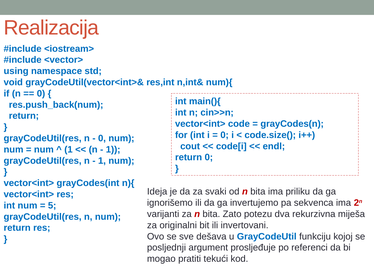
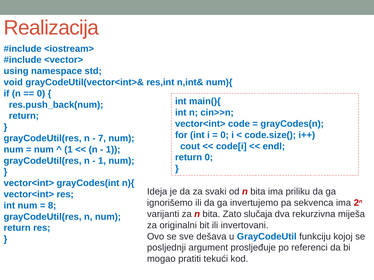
0 at (102, 139): 0 -> 7
5: 5 -> 8
potezu: potezu -> slučaja
